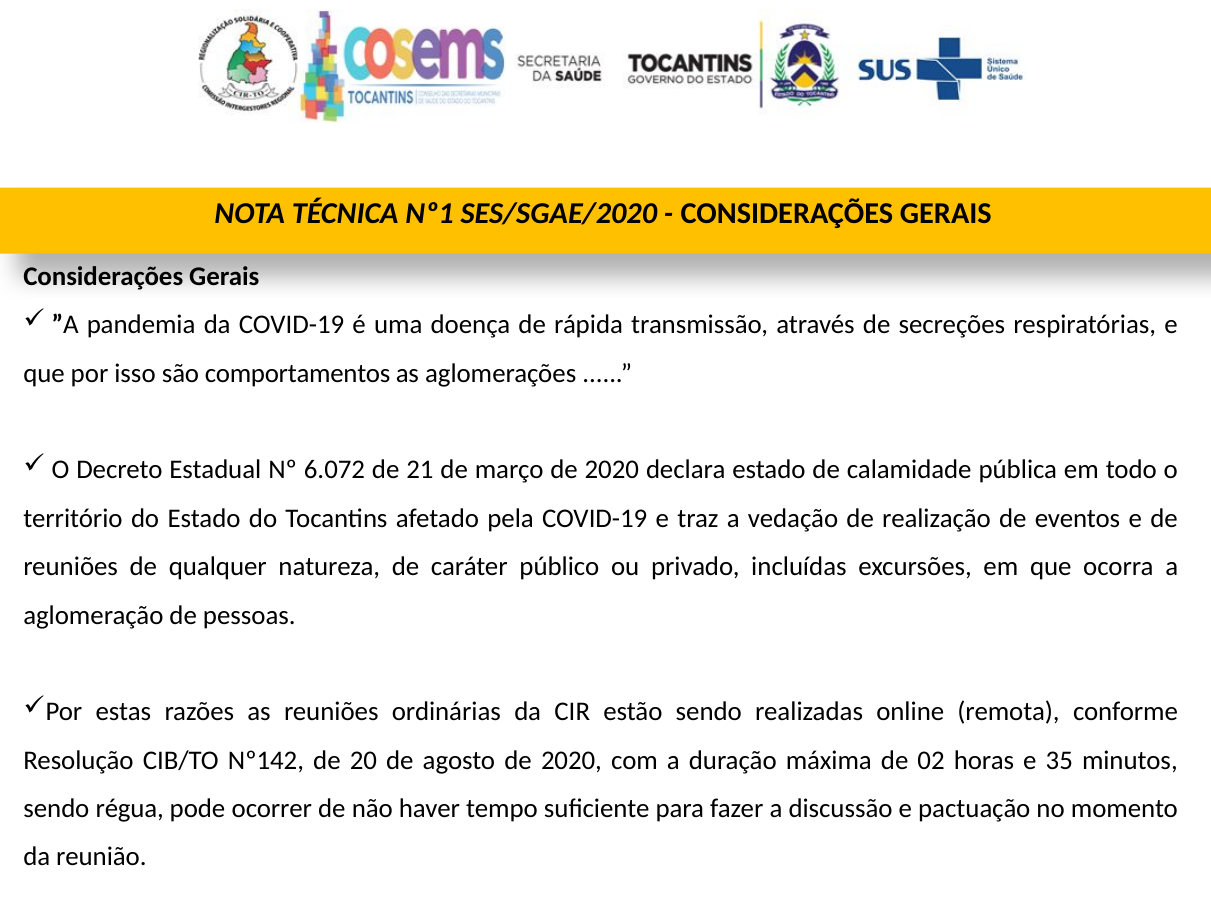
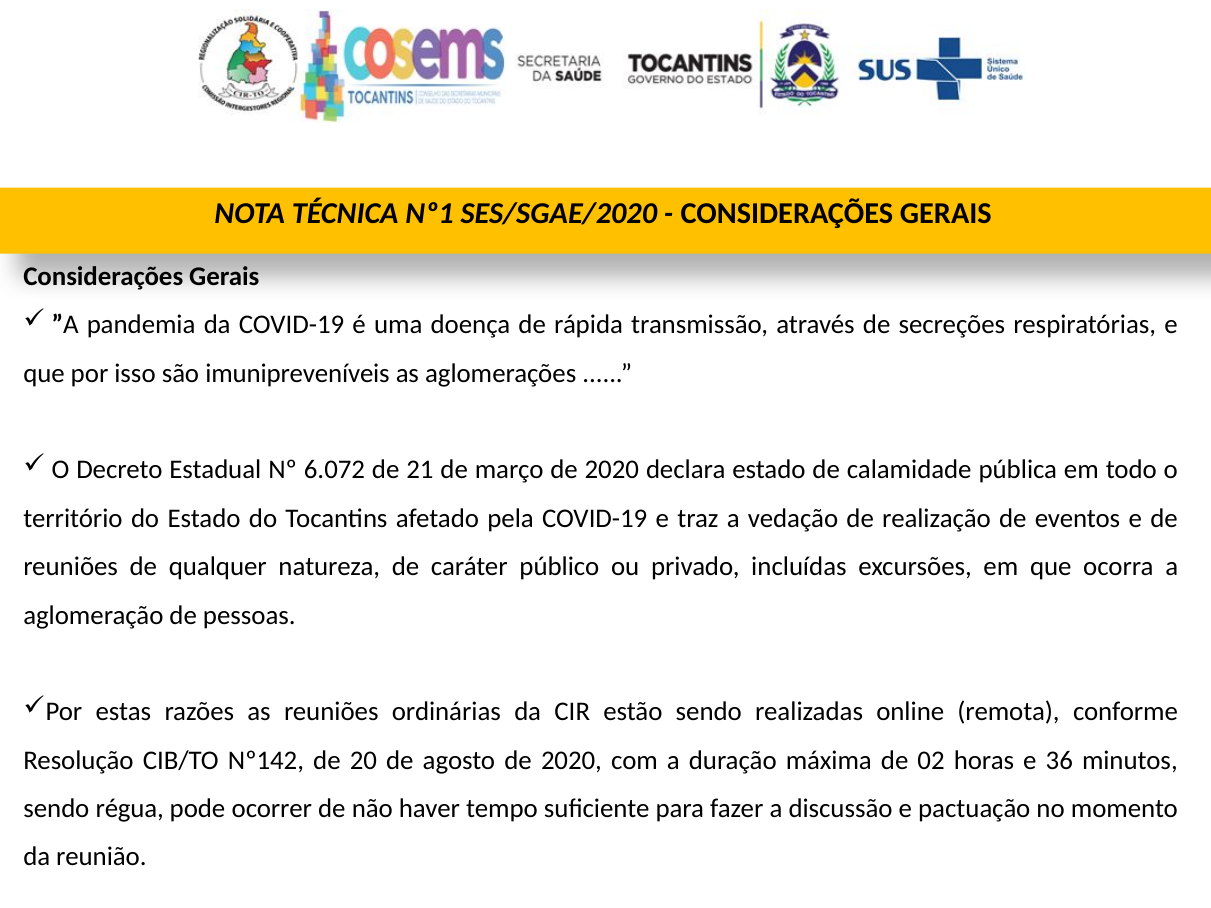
comportamentos: comportamentos -> imunipreveníveis
35: 35 -> 36
